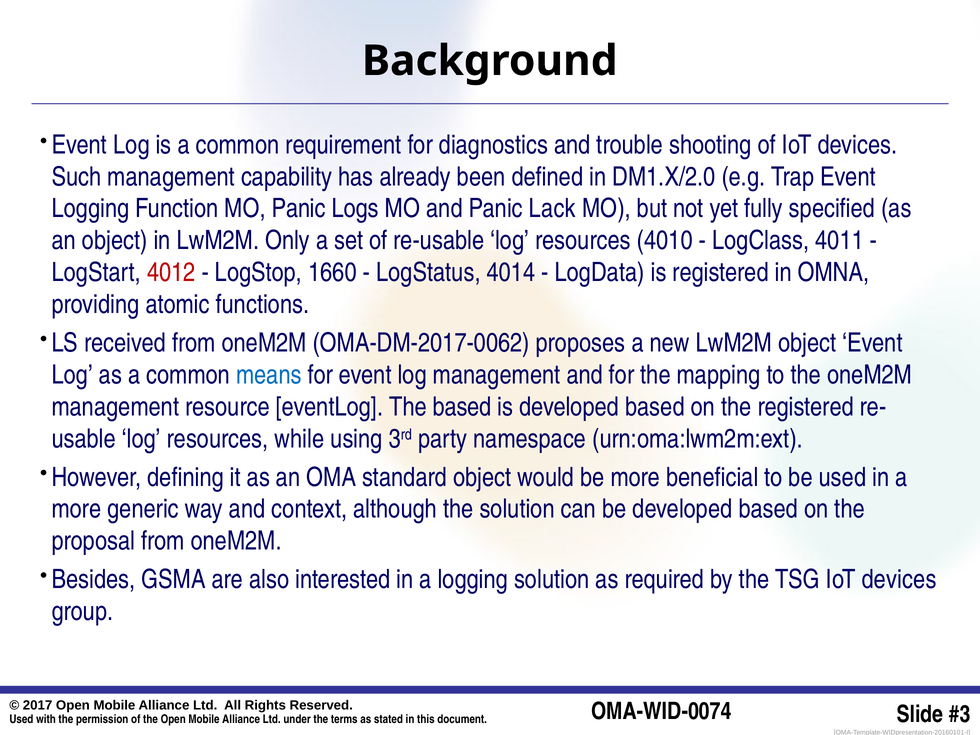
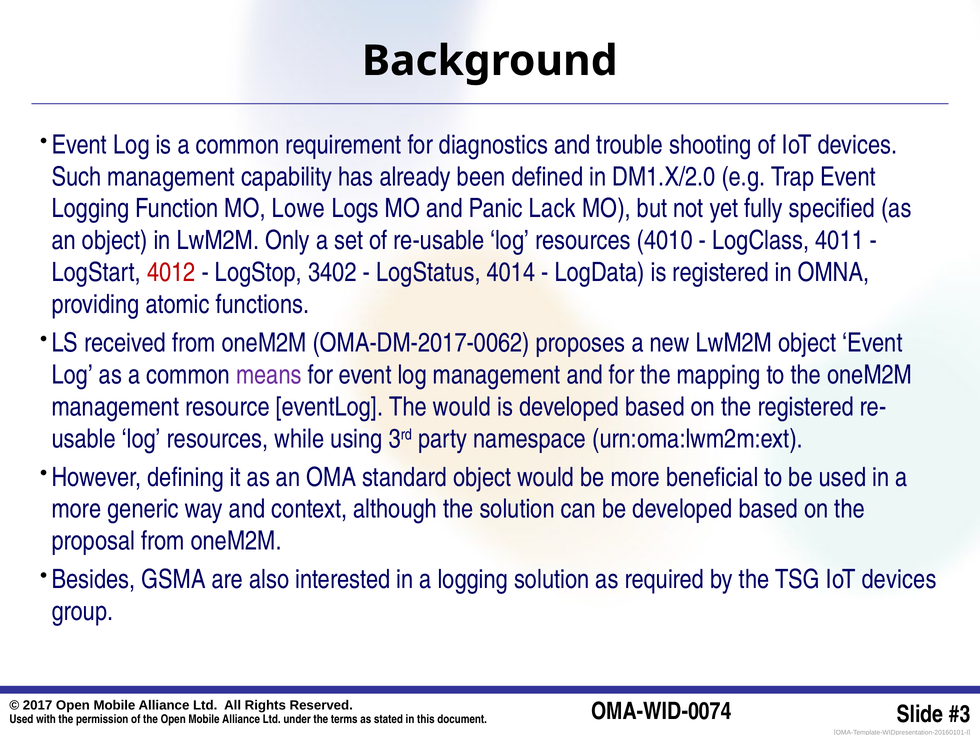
MO Panic: Panic -> Lowe
1660: 1660 -> 3402
means colour: blue -> purple
The based: based -> would
